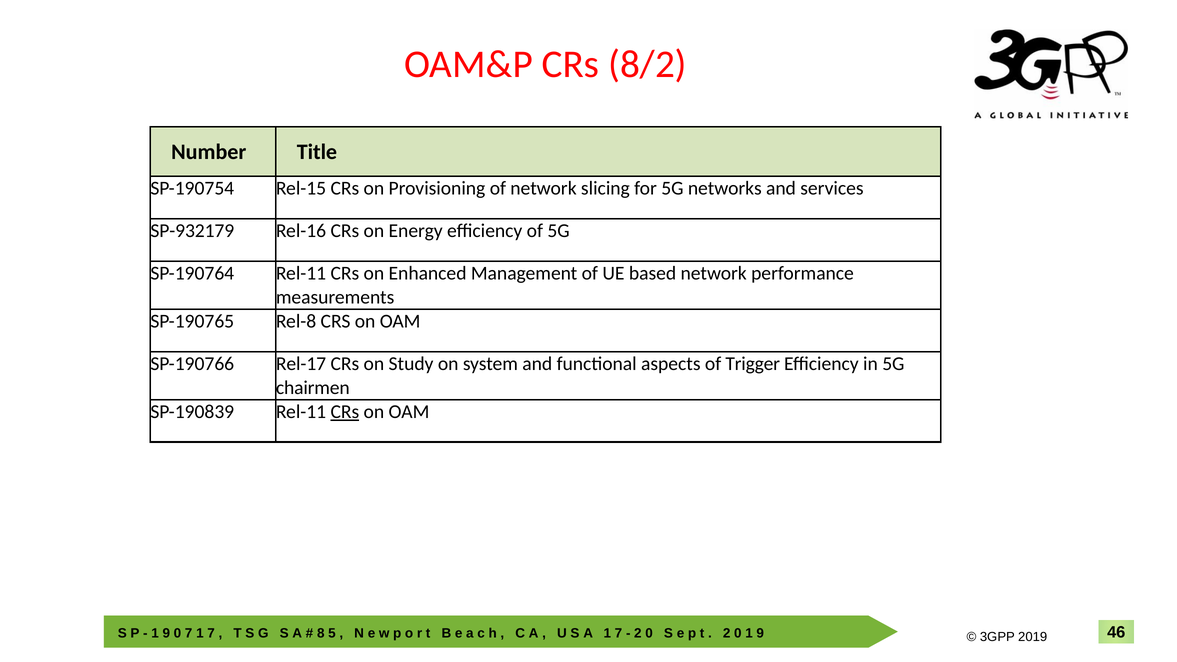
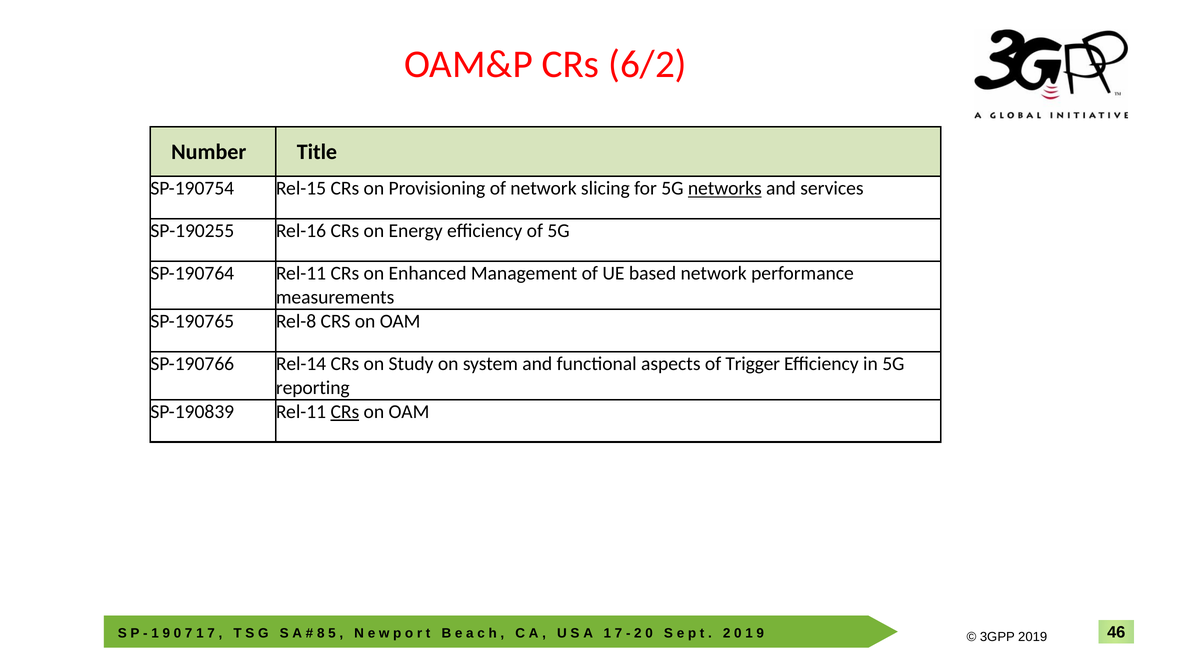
8/2: 8/2 -> 6/2
networks underline: none -> present
SP-932179: SP-932179 -> SP-190255
Rel-17: Rel-17 -> Rel-14
chairmen: chairmen -> reporting
